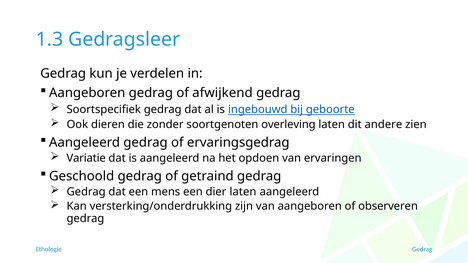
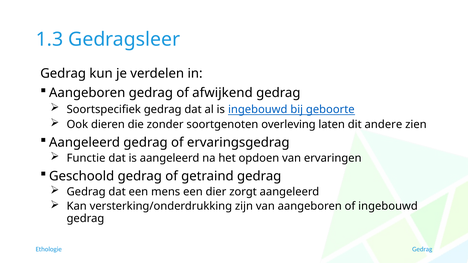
Variatie: Variatie -> Functie
dier laten: laten -> zorgt
of observeren: observeren -> ingebouwd
